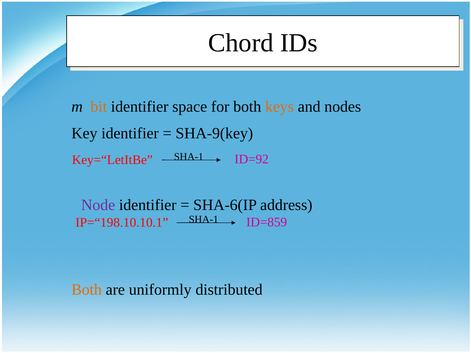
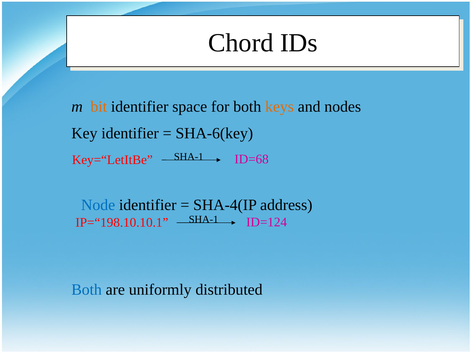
SHA-9(key: SHA-9(key -> SHA-6(key
ID=92: ID=92 -> ID=68
Node colour: purple -> blue
SHA-6(IP: SHA-6(IP -> SHA-4(IP
ID=859: ID=859 -> ID=124
Both at (87, 290) colour: orange -> blue
